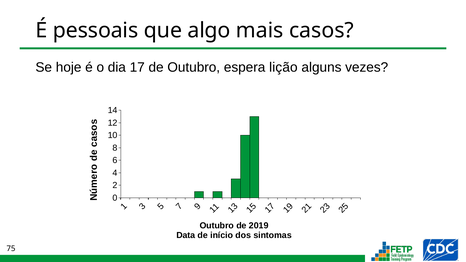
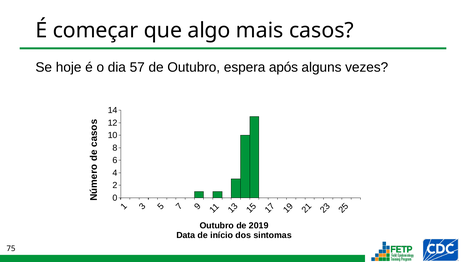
pessoais: pessoais -> começar
17: 17 -> 57
lição: lição -> após
